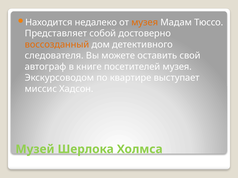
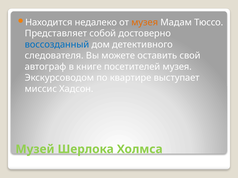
воссозданный colour: orange -> blue
